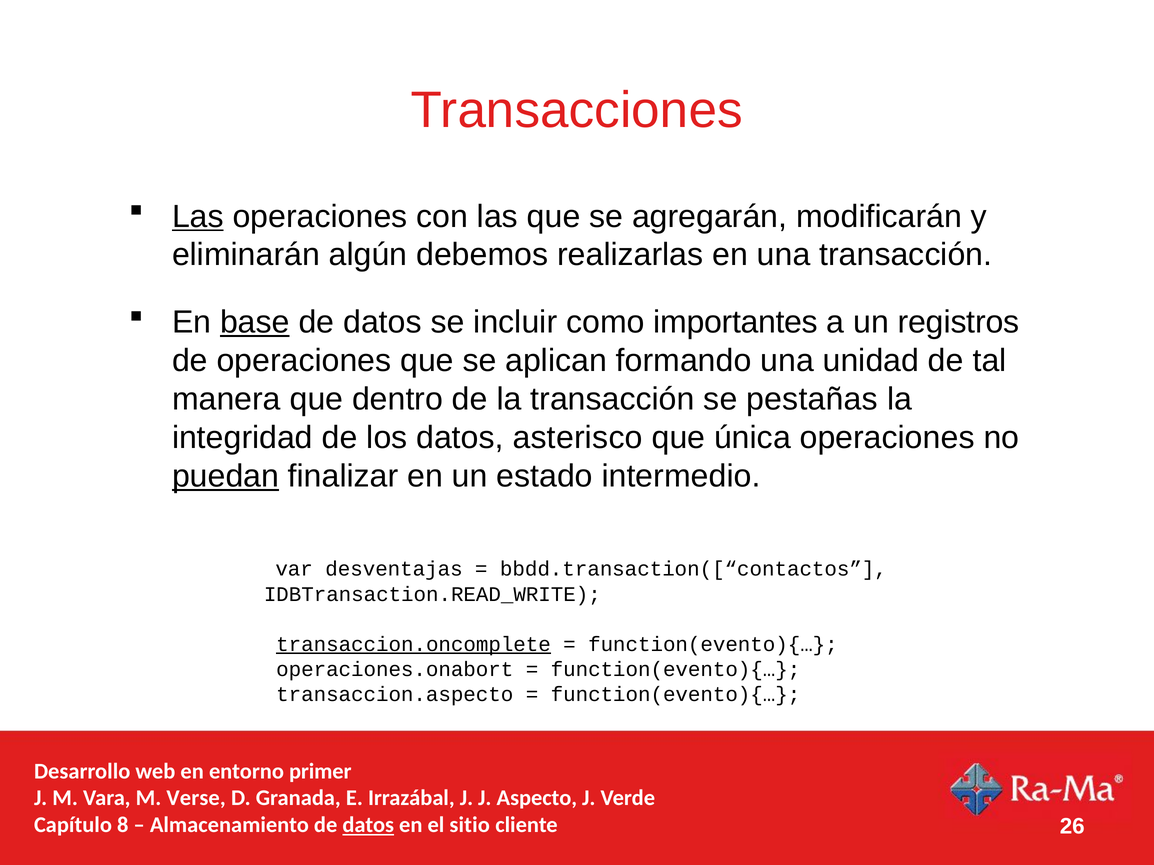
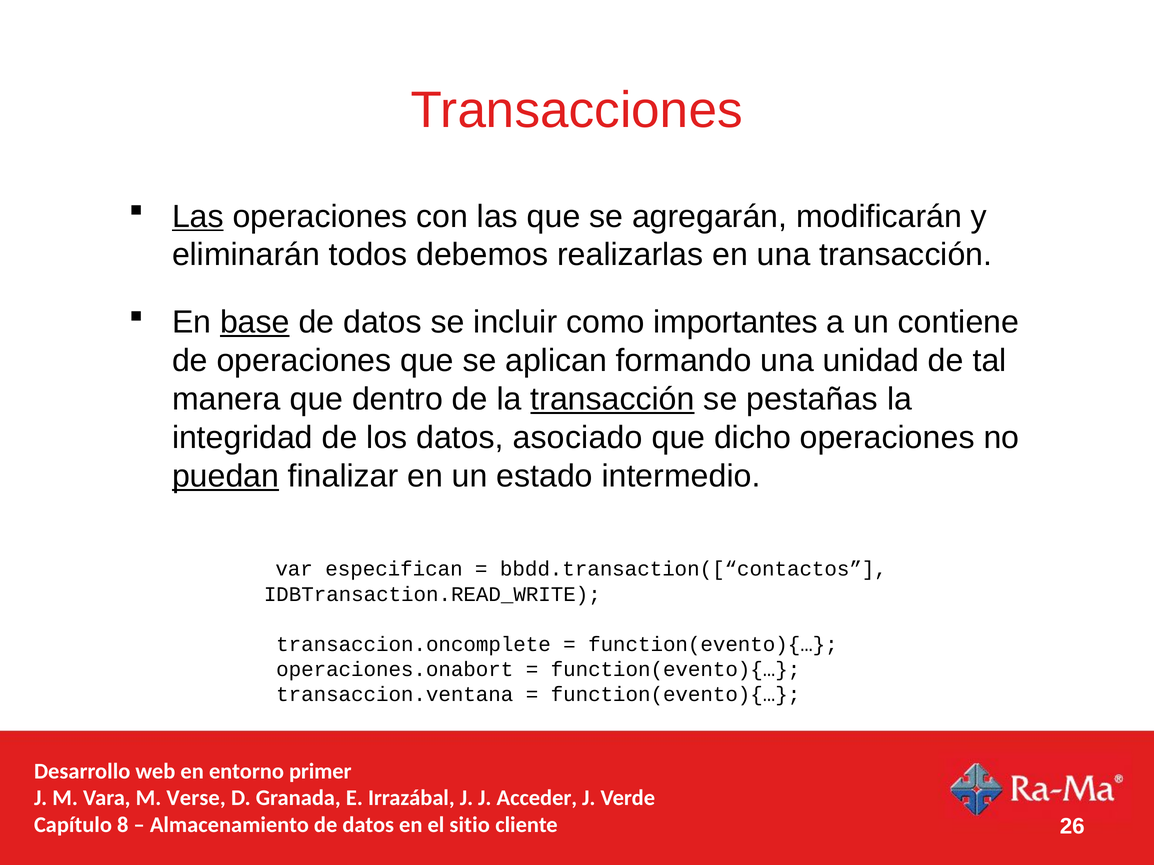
algún: algún -> todos
registros: registros -> contiene
transacción at (613, 399) underline: none -> present
asterisco: asterisco -> asociado
única: única -> dicho
desventajas: desventajas -> especifican
transaccion.oncomplete underline: present -> none
transaccion.aspecto: transaccion.aspecto -> transaccion.ventana
Aspecto: Aspecto -> Acceder
datos at (368, 825) underline: present -> none
